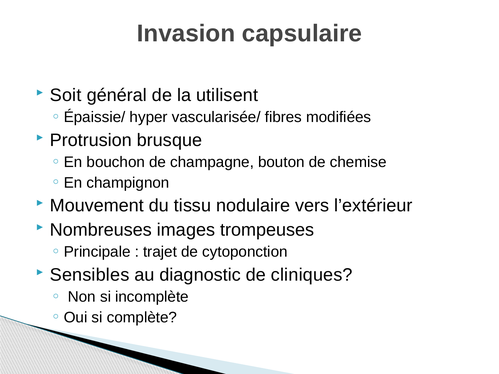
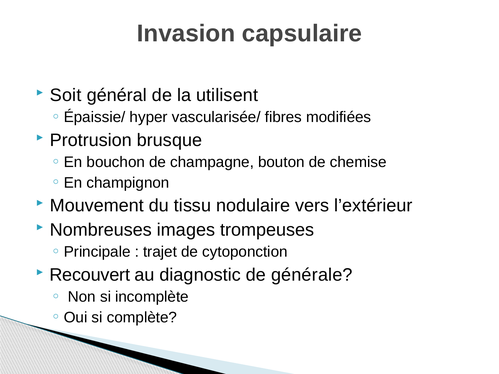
Sensibles: Sensibles -> Recouvert
cliniques: cliniques -> générale
